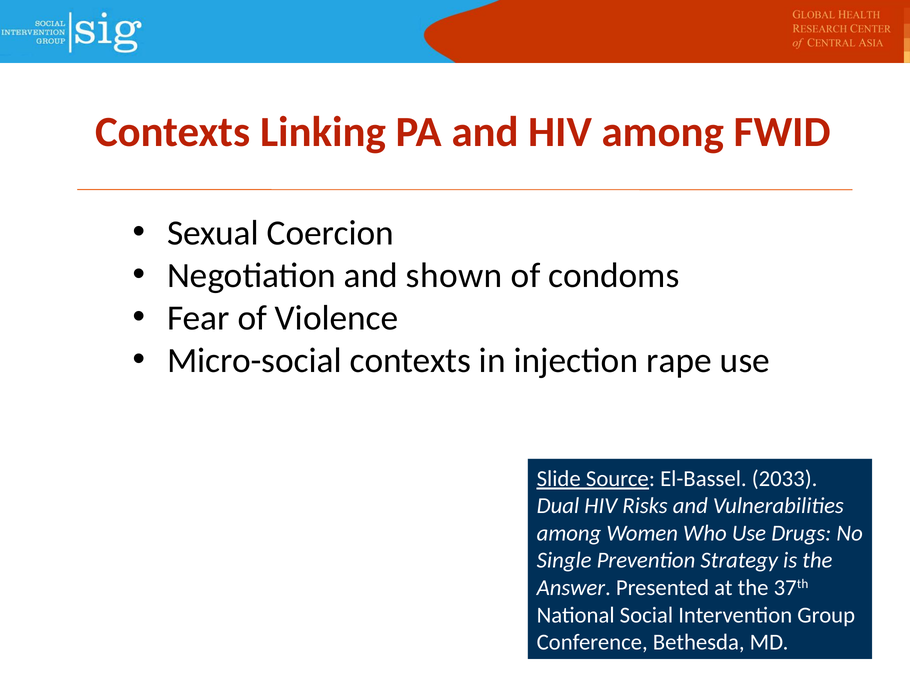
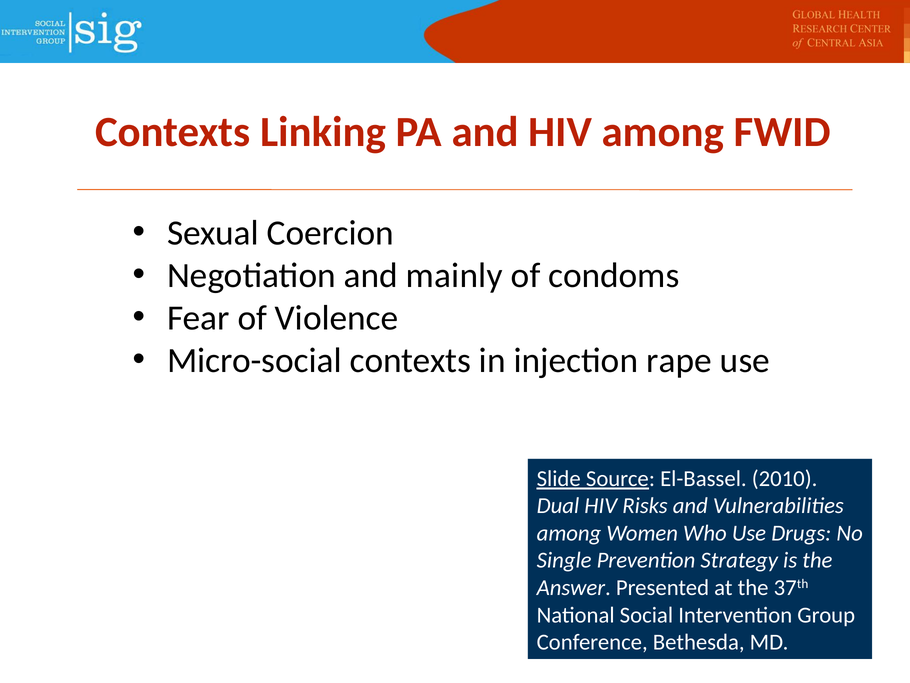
shown: shown -> mainly
2033: 2033 -> 2010
